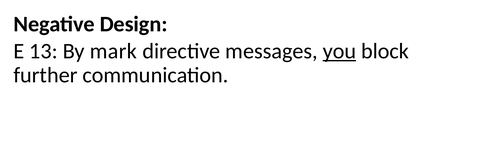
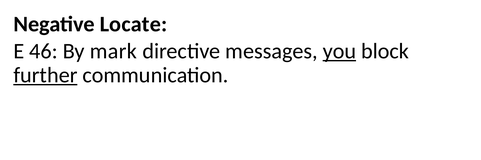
Design: Design -> Locate
13: 13 -> 46
further underline: none -> present
